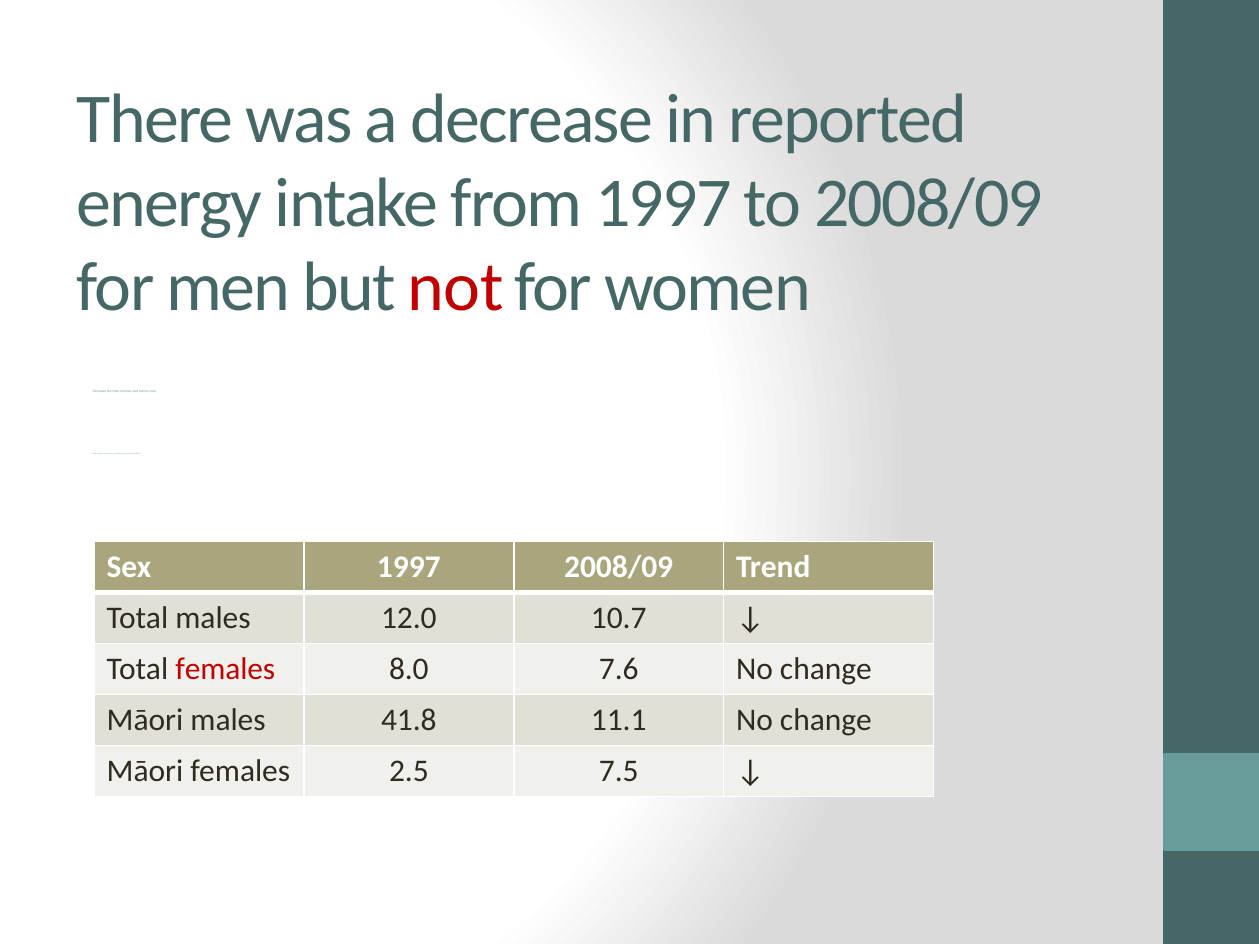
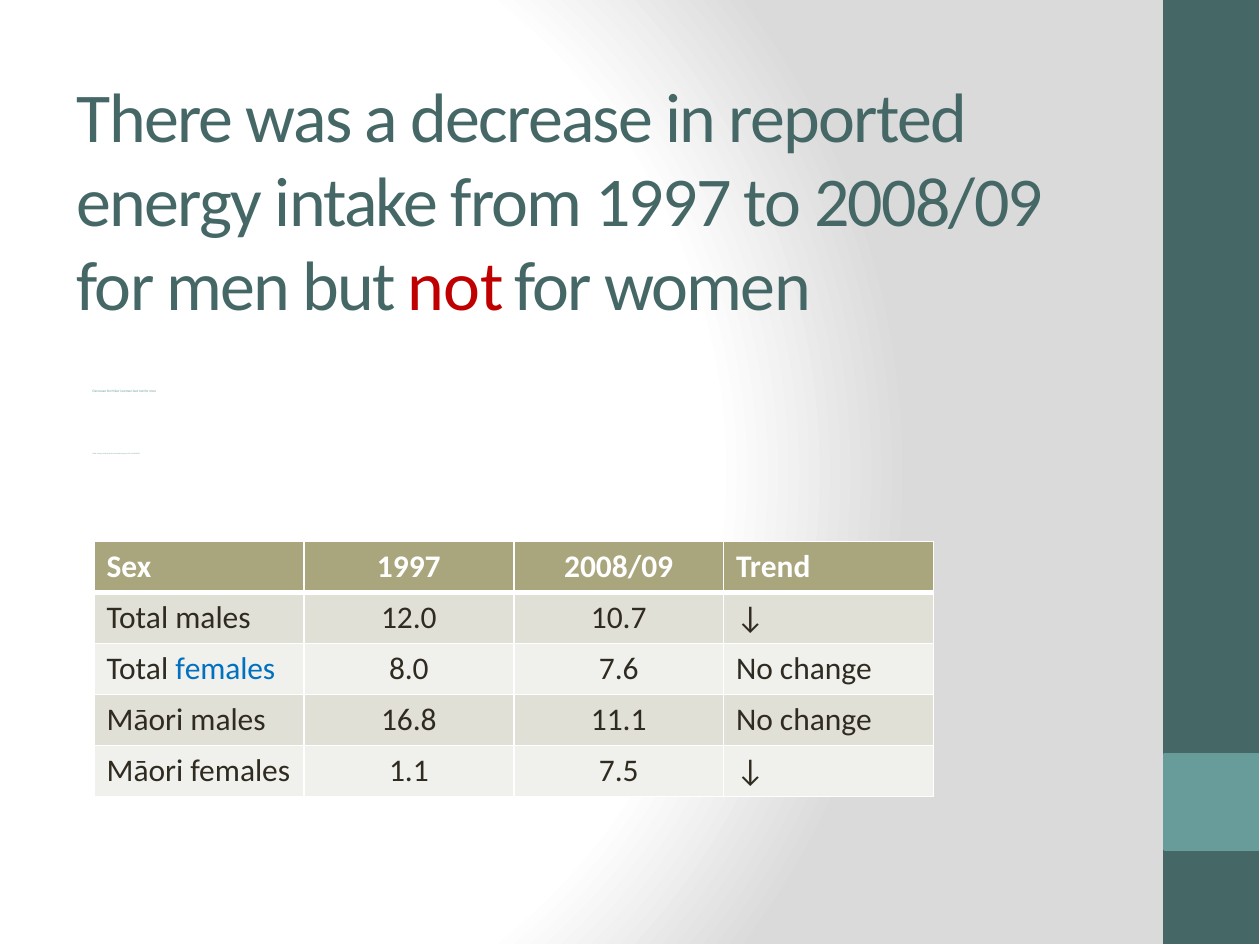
females at (225, 670) colour: red -> blue
41.8: 41.8 -> 16.8
2.5: 2.5 -> 1.1
